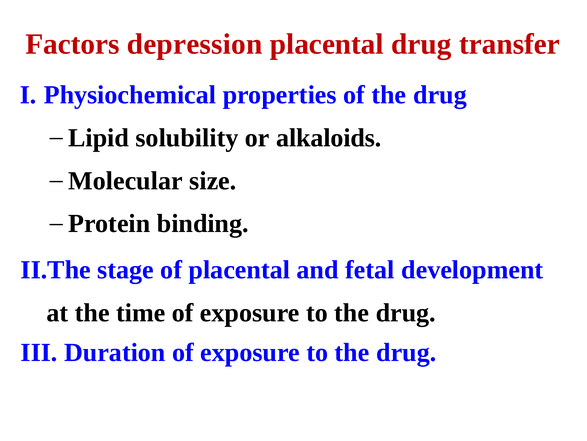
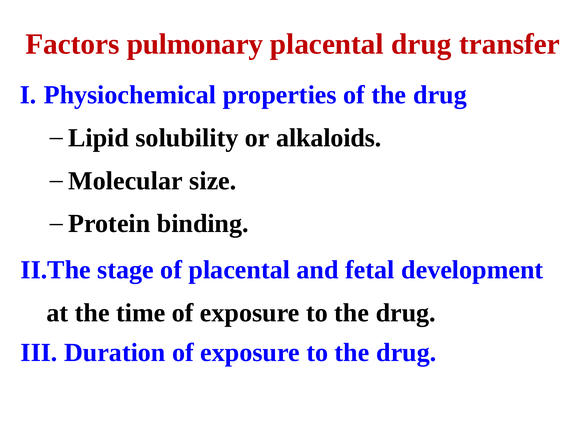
depression: depression -> pulmonary
